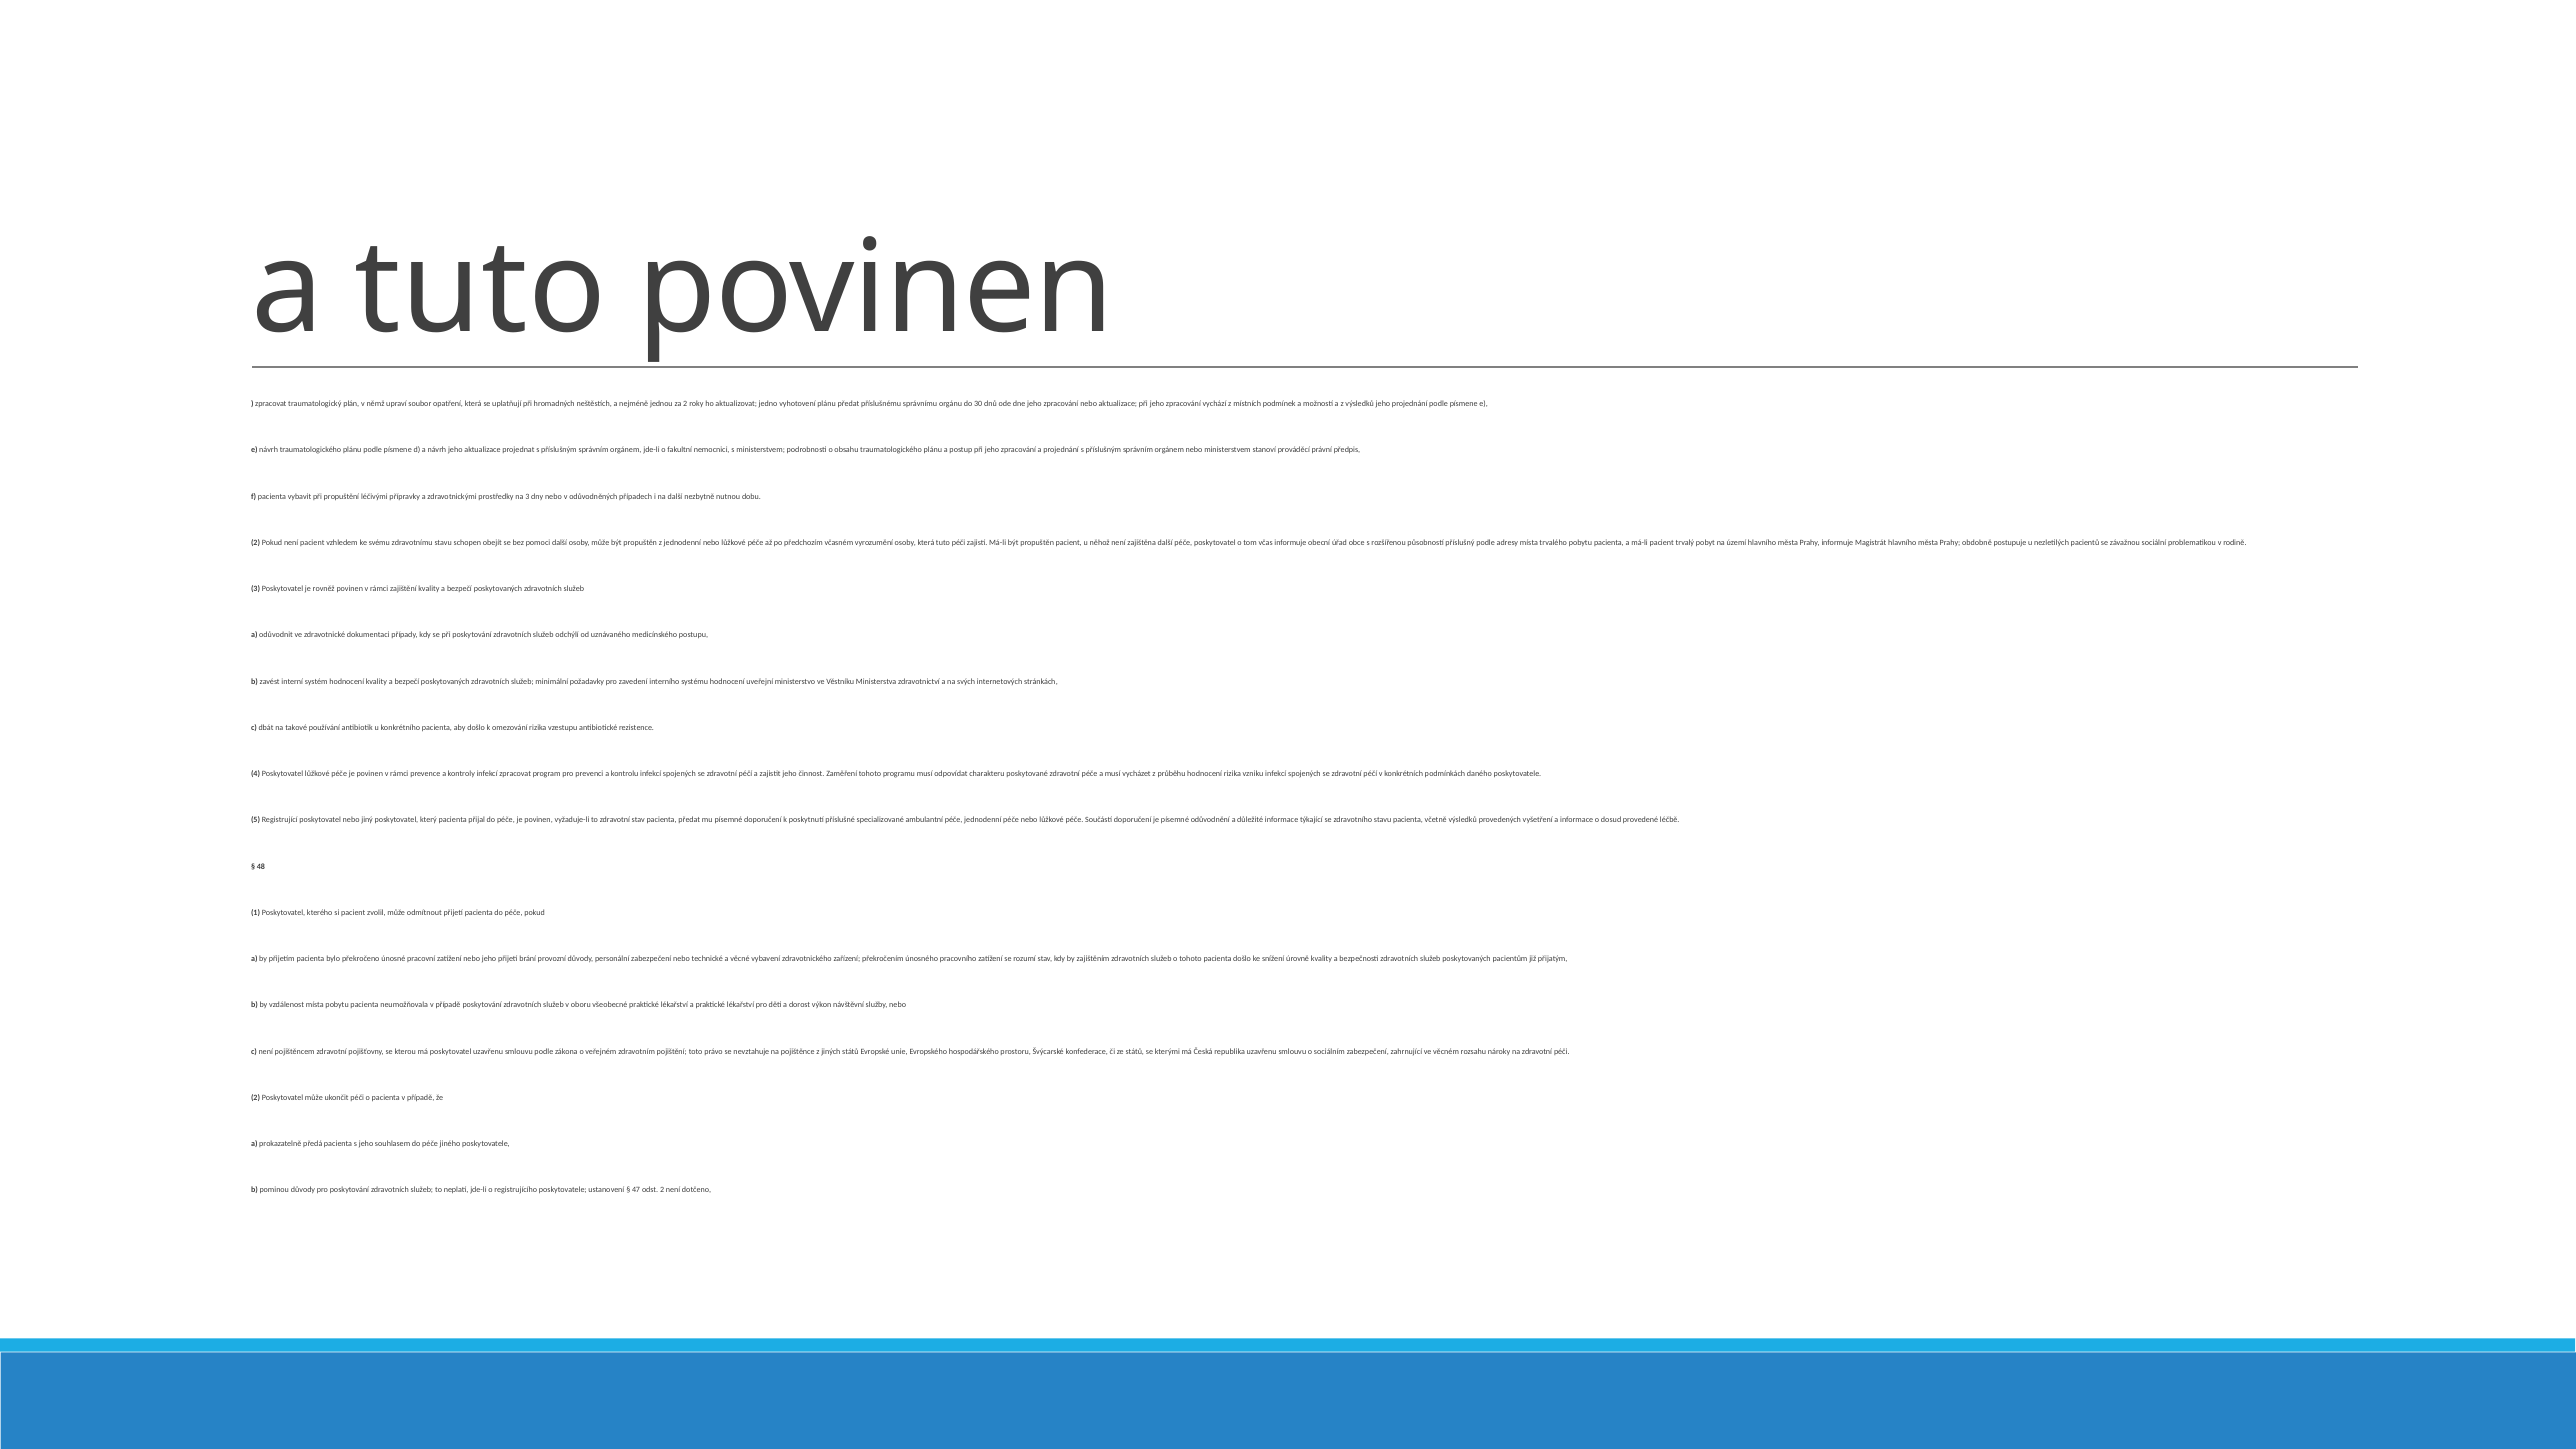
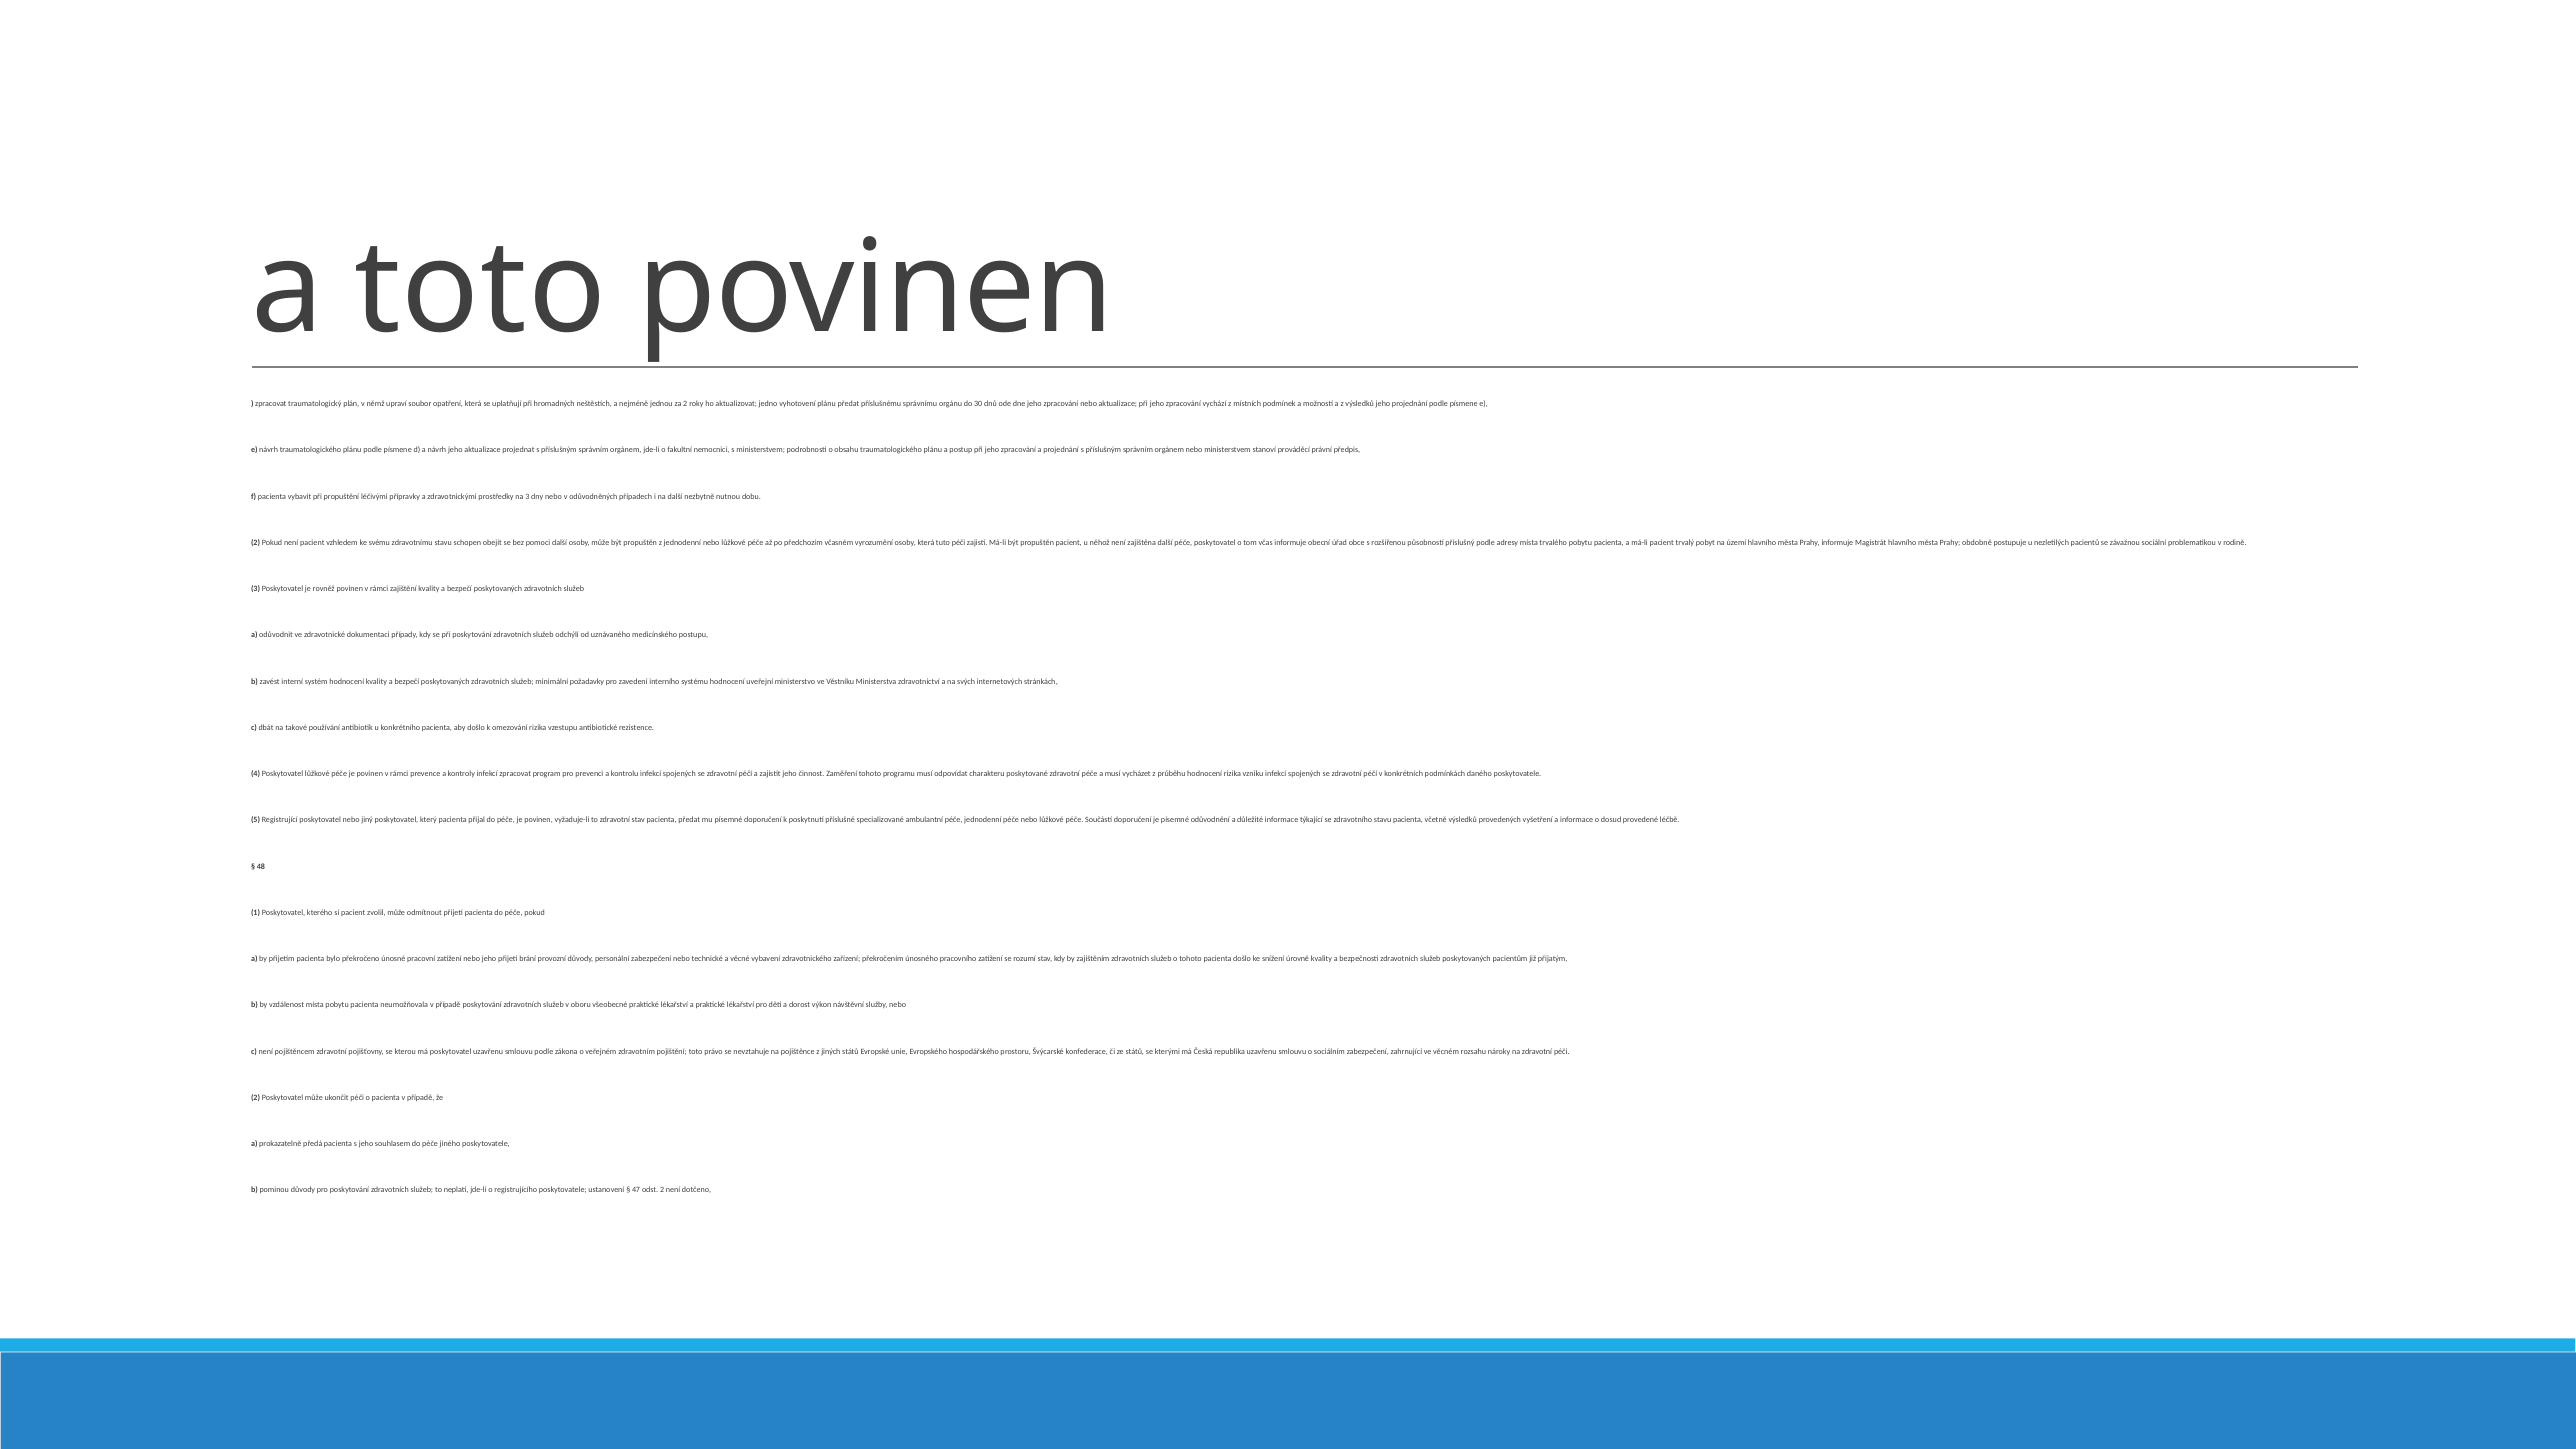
a tuto: tuto -> toto
